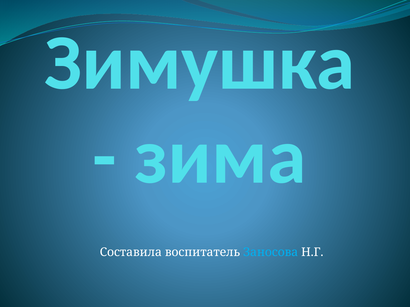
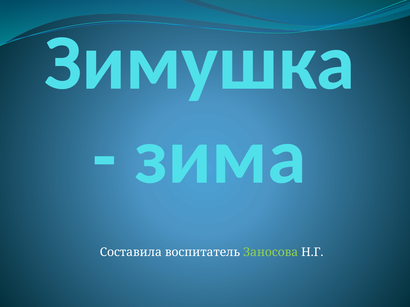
Заносова colour: light blue -> light green
